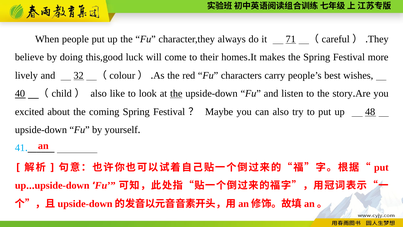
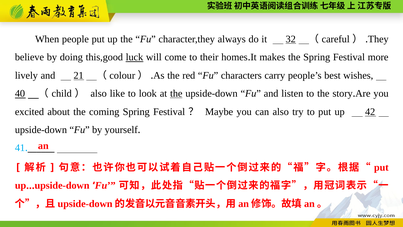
71: 71 -> 32
luck underline: none -> present
32: 32 -> 21
48: 48 -> 42
